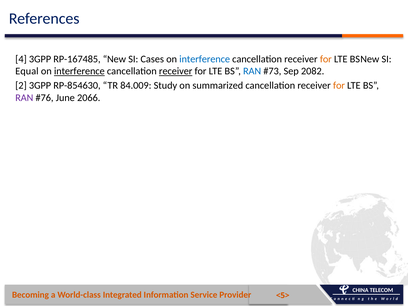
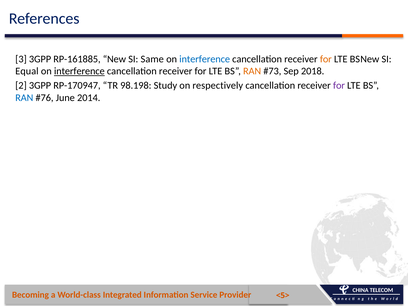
4: 4 -> 3
RP-167485: RP-167485 -> RP-161885
Cases: Cases -> Same
receiver at (176, 71) underline: present -> none
RAN at (252, 71) colour: blue -> orange
2082: 2082 -> 2018
RP-854630: RP-854630 -> RP-170947
84.009: 84.009 -> 98.198
summarized: summarized -> respectively
for at (339, 86) colour: orange -> purple
RAN at (24, 98) colour: purple -> blue
2066: 2066 -> 2014
